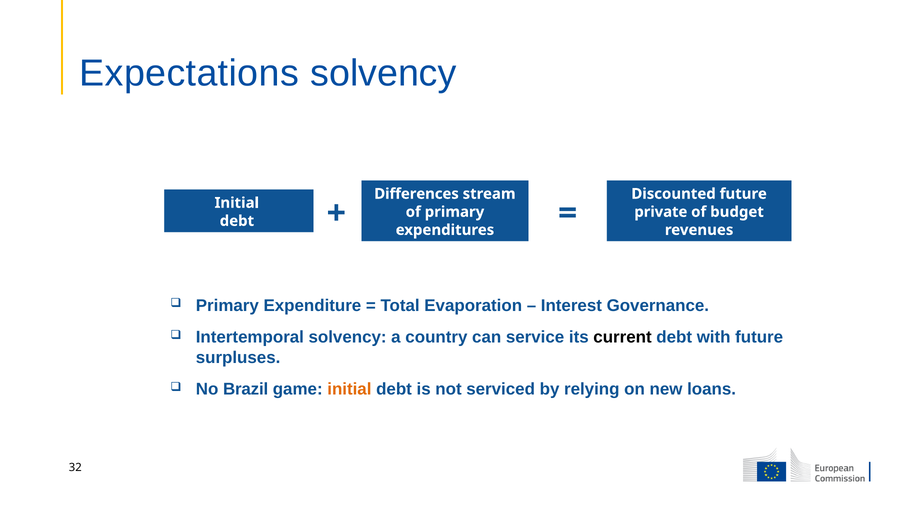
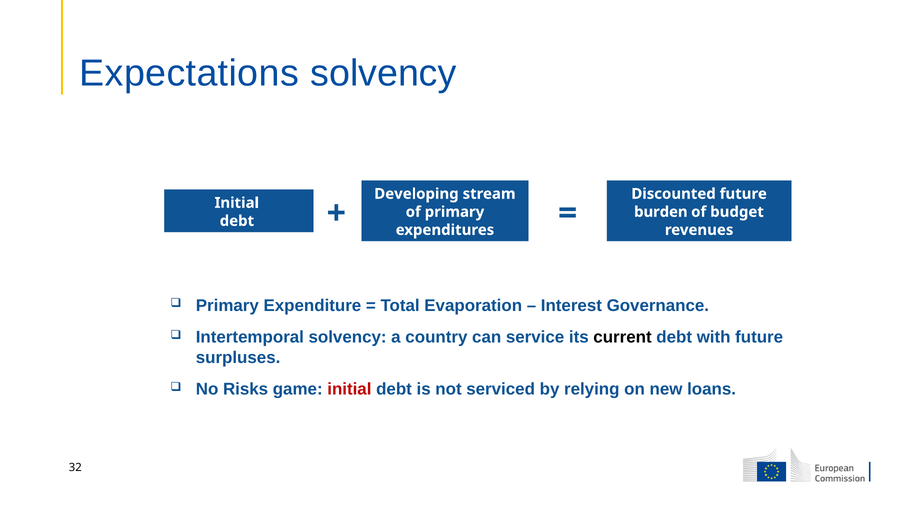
Differences: Differences -> Developing
private: private -> burden
Brazil: Brazil -> Risks
initial at (349, 389) colour: orange -> red
